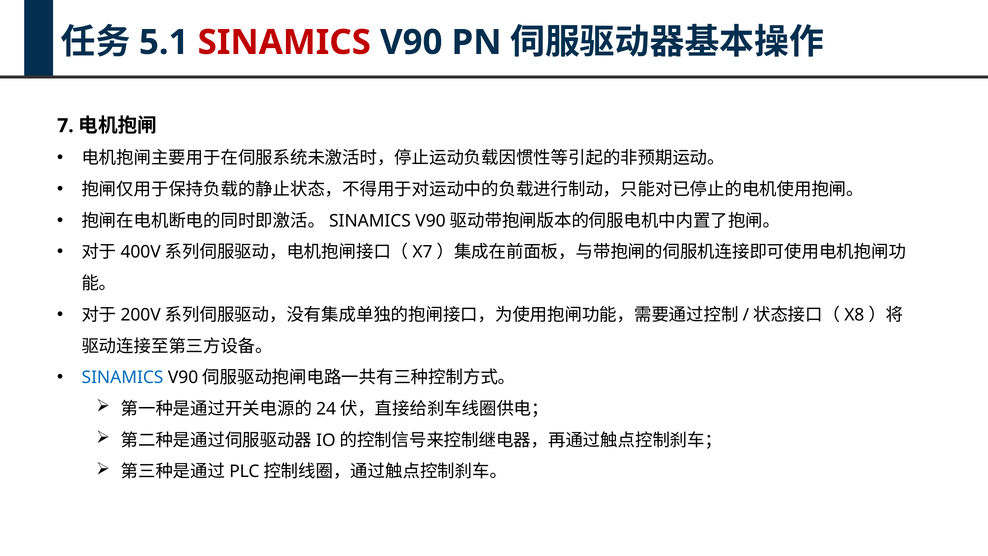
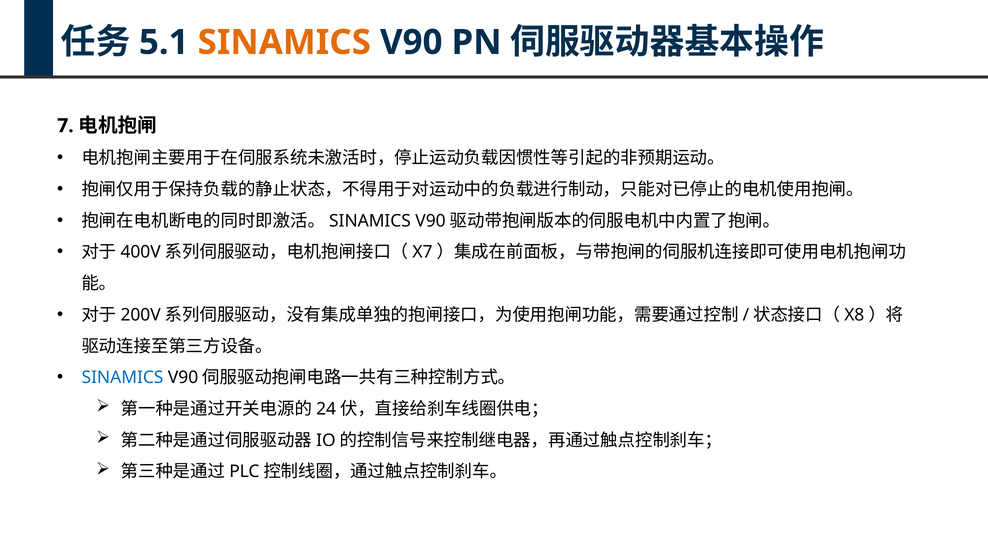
SINAMICS at (284, 42) colour: red -> orange
